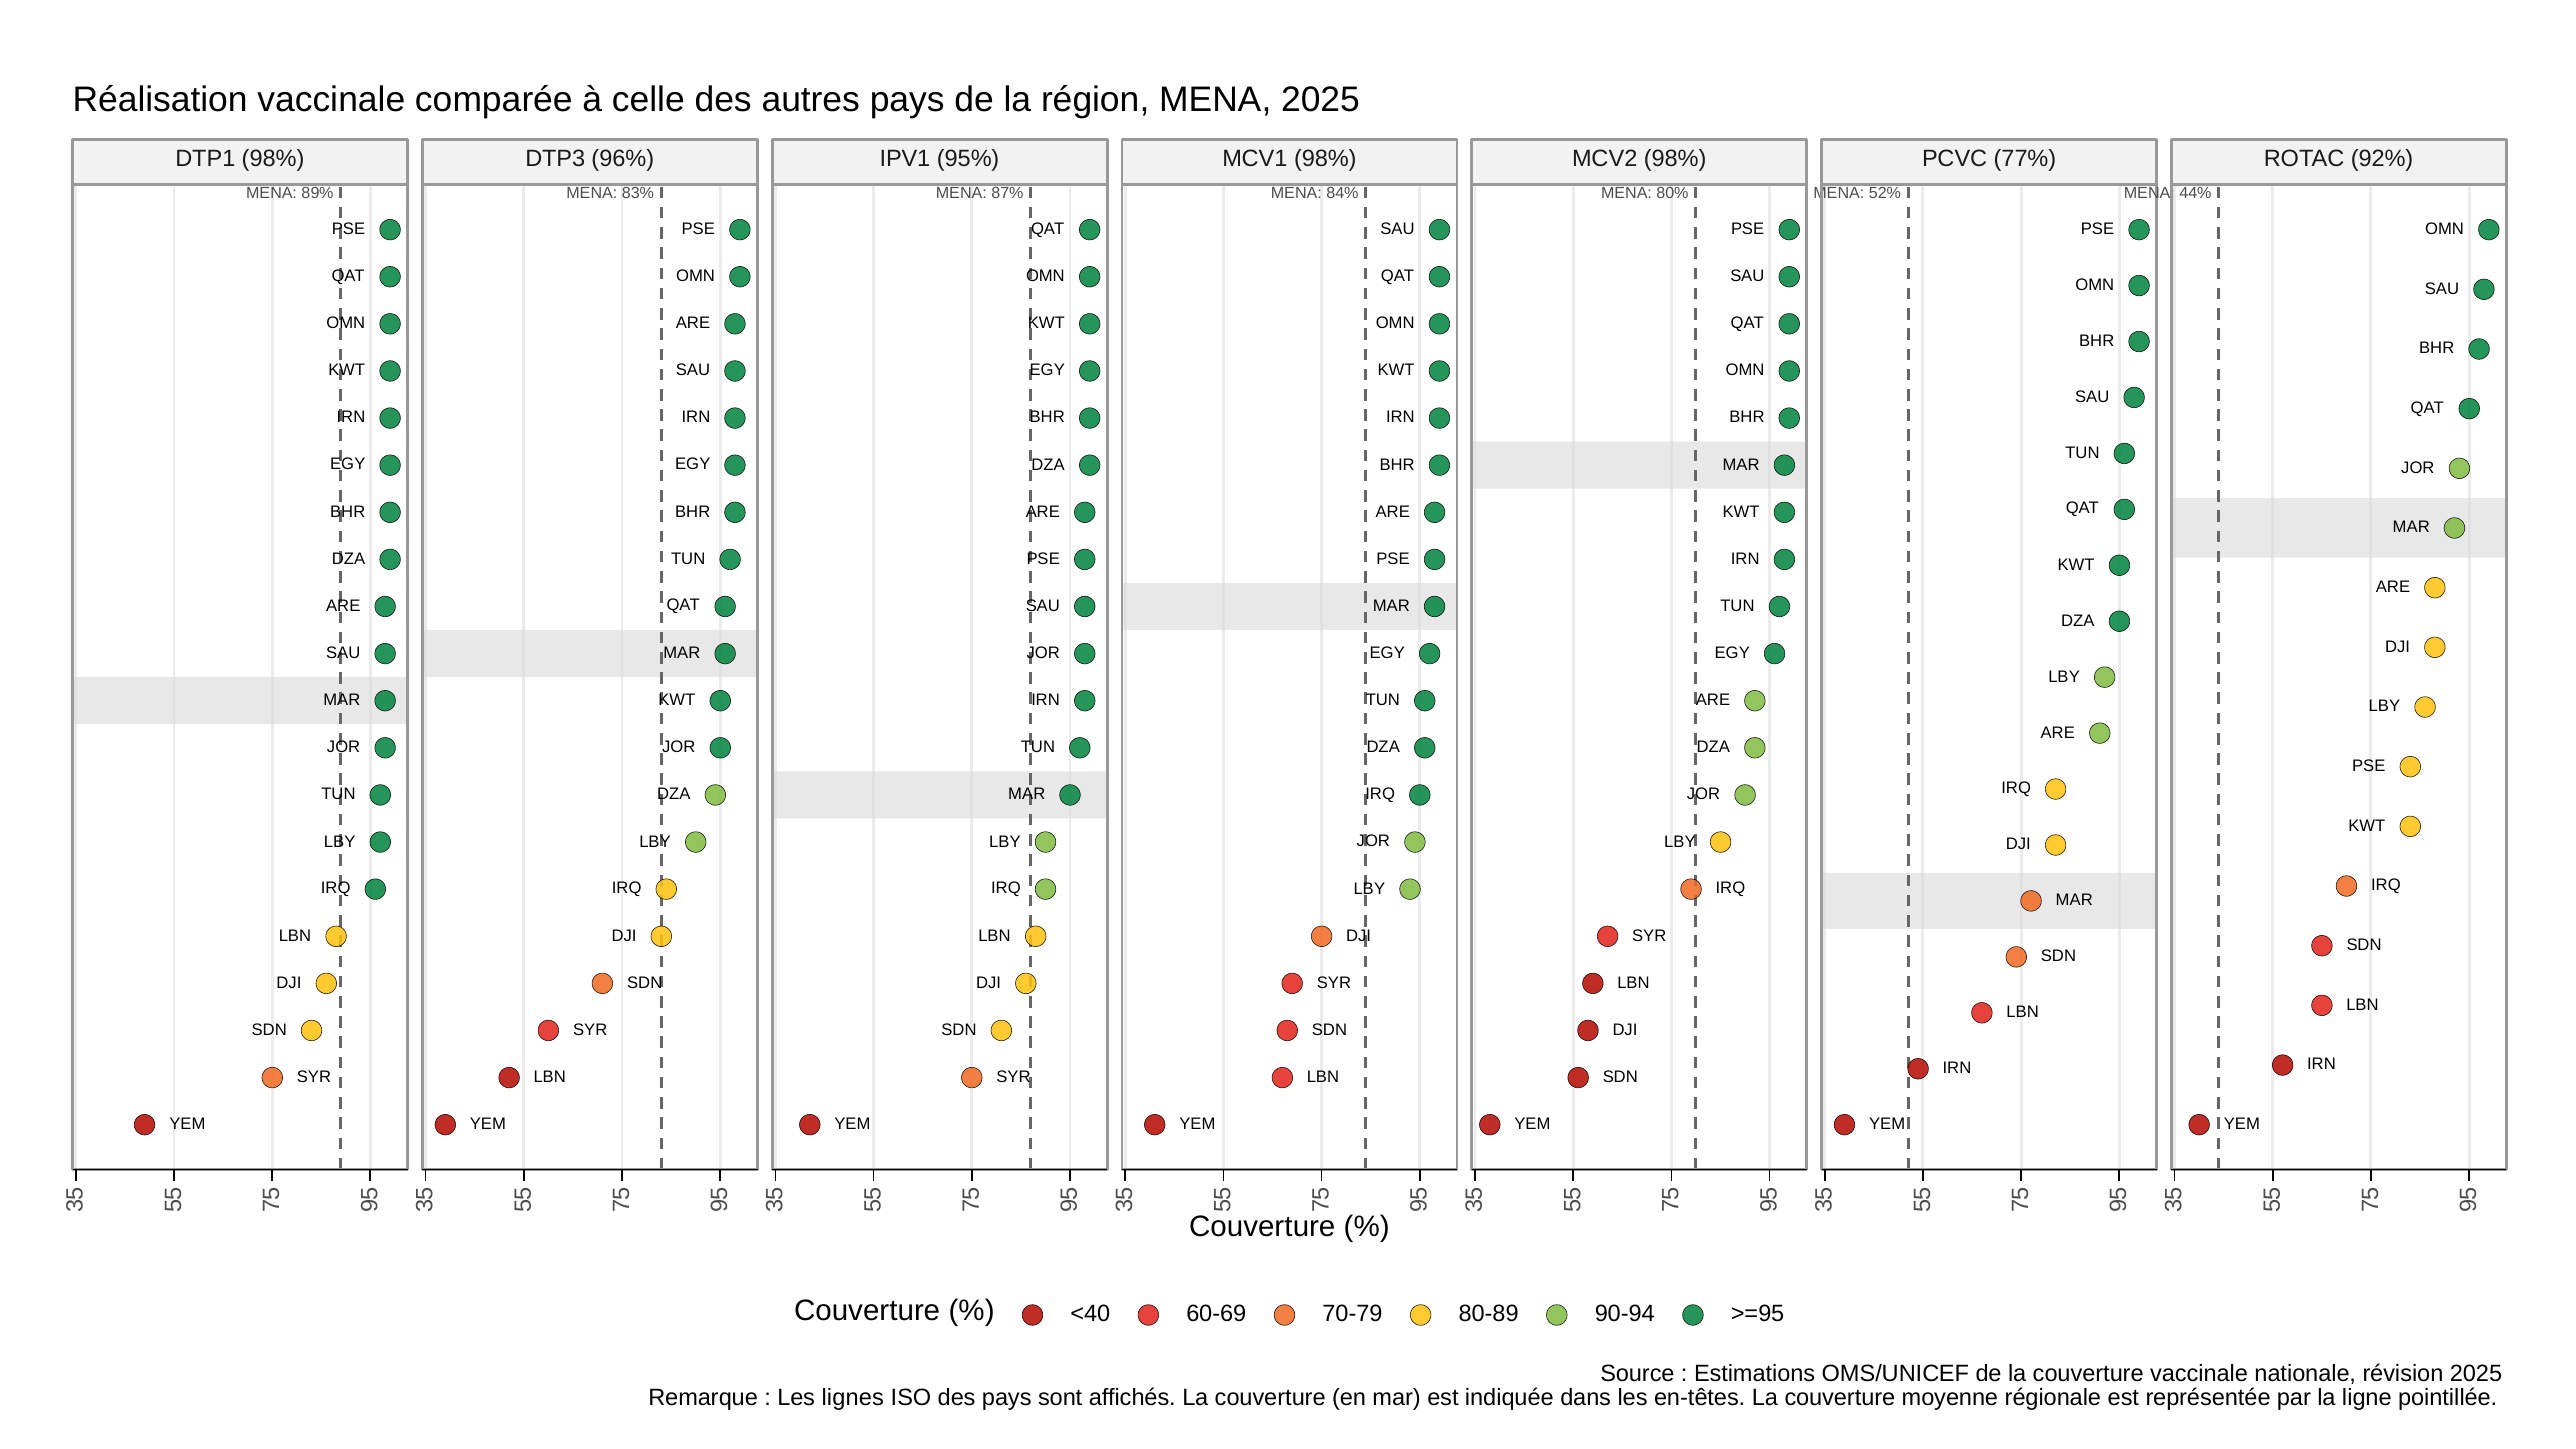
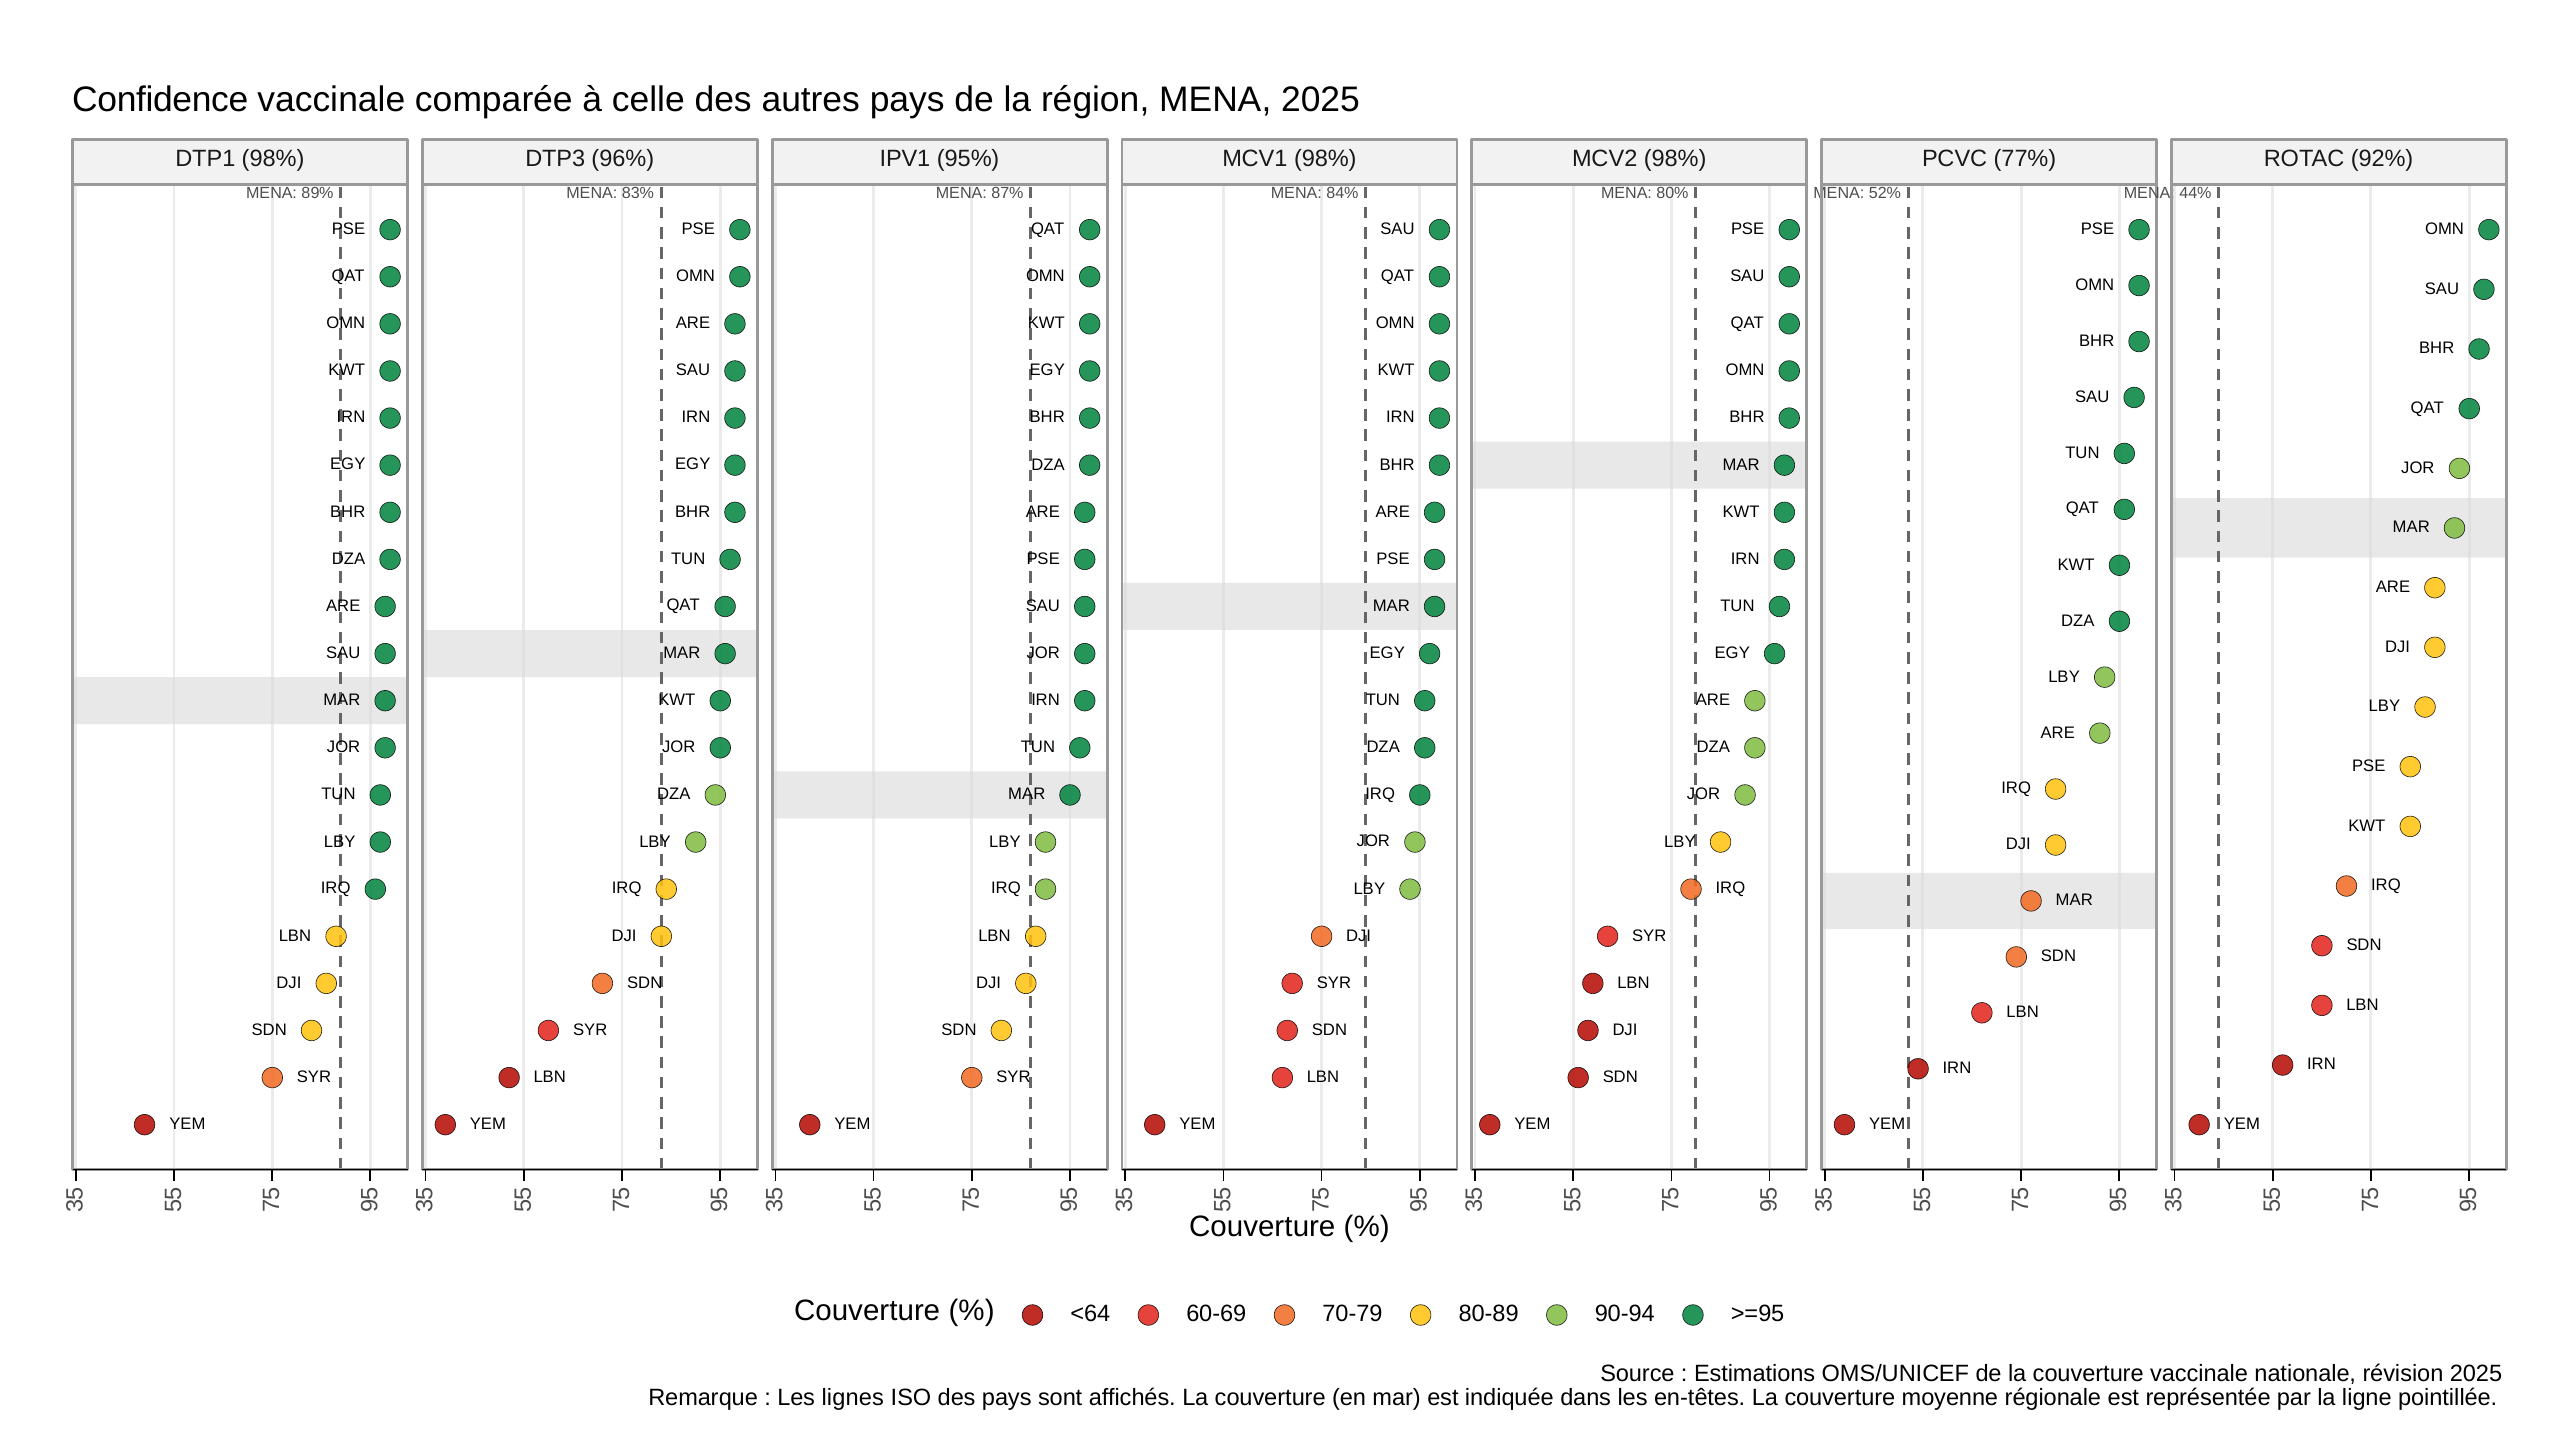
Réalisation: Réalisation -> Confidence
<40: <40 -> <64
